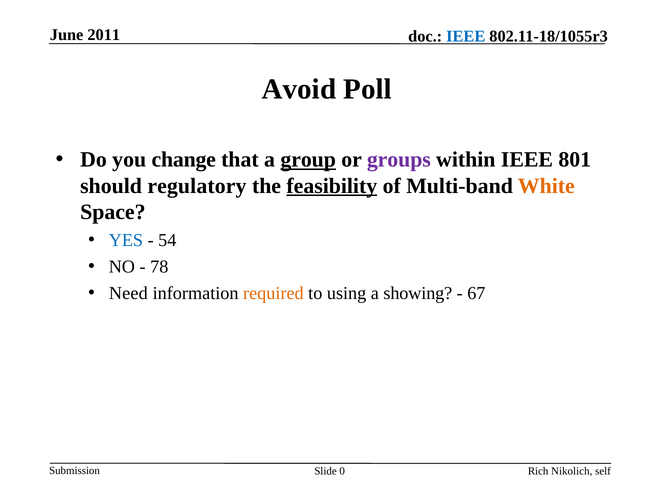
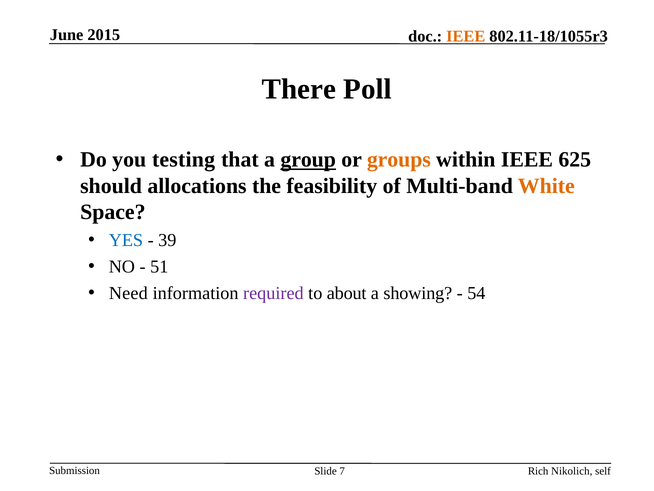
2011: 2011 -> 2015
IEEE at (466, 36) colour: blue -> orange
Avoid: Avoid -> There
change: change -> testing
groups colour: purple -> orange
801: 801 -> 625
regulatory: regulatory -> allocations
feasibility underline: present -> none
54: 54 -> 39
78: 78 -> 51
required colour: orange -> purple
using: using -> about
67: 67 -> 54
0: 0 -> 7
